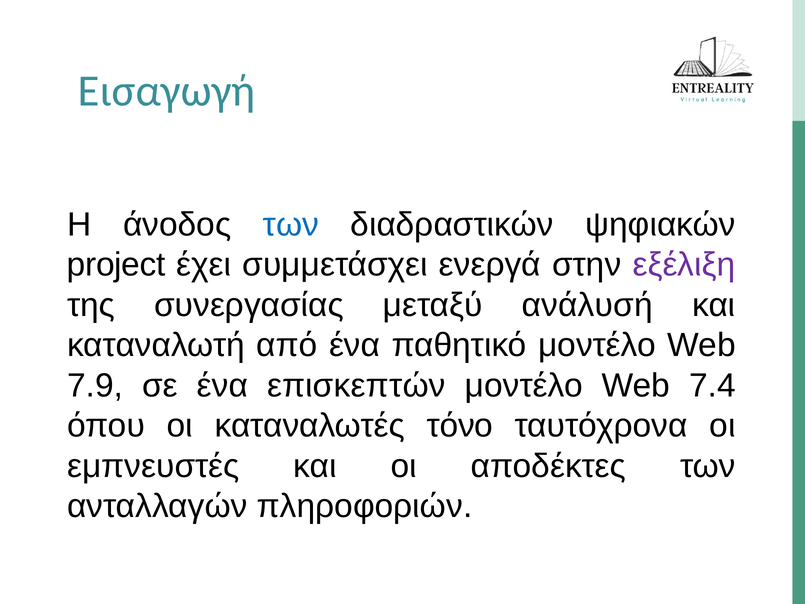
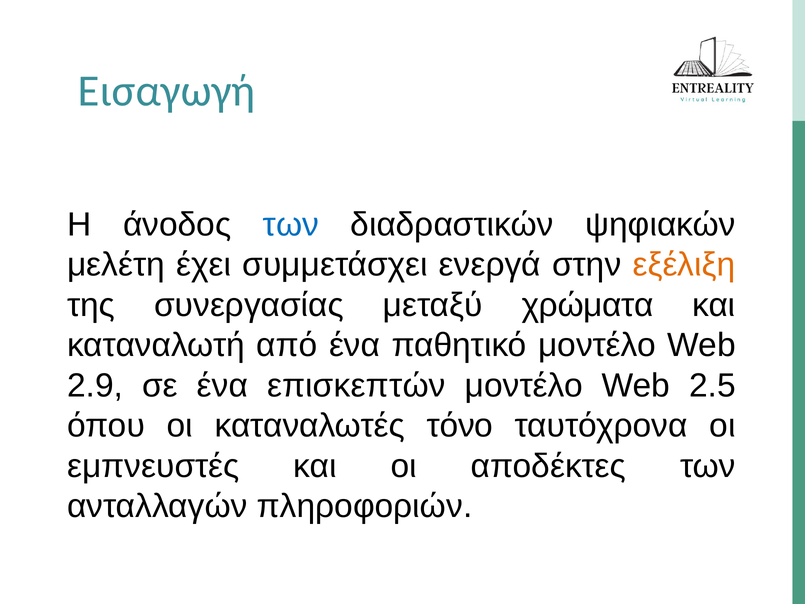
project: project -> μελέτη
εξέλιξη colour: purple -> orange
ανάλυσή: ανάλυσή -> χρώματα
7.9: 7.9 -> 2.9
7.4: 7.4 -> 2.5
